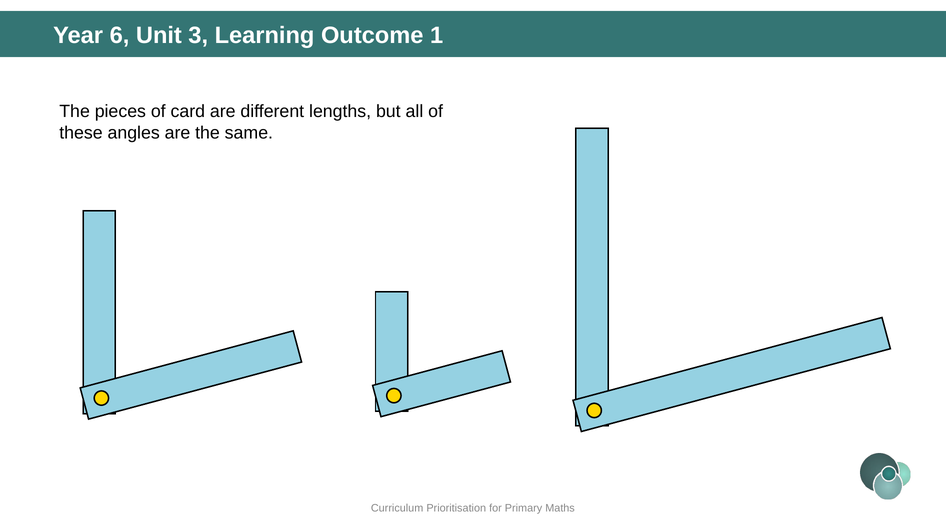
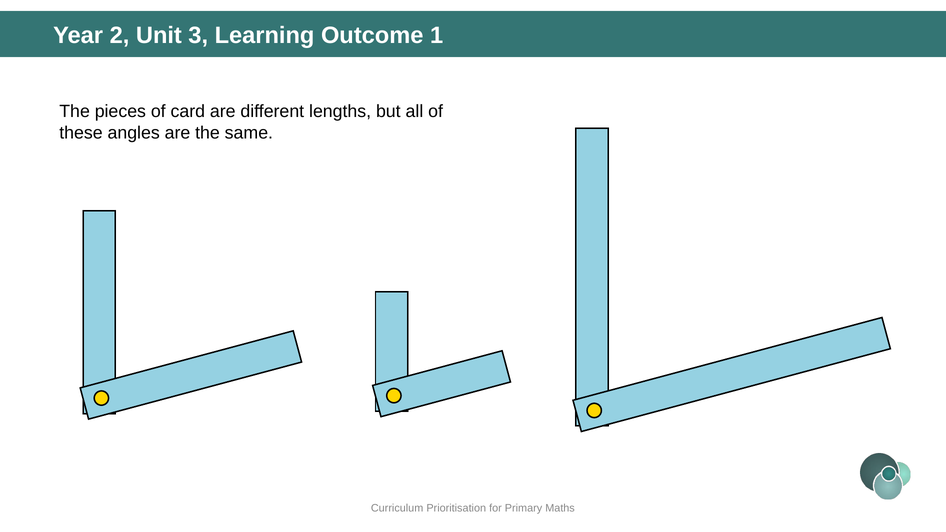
6: 6 -> 2
